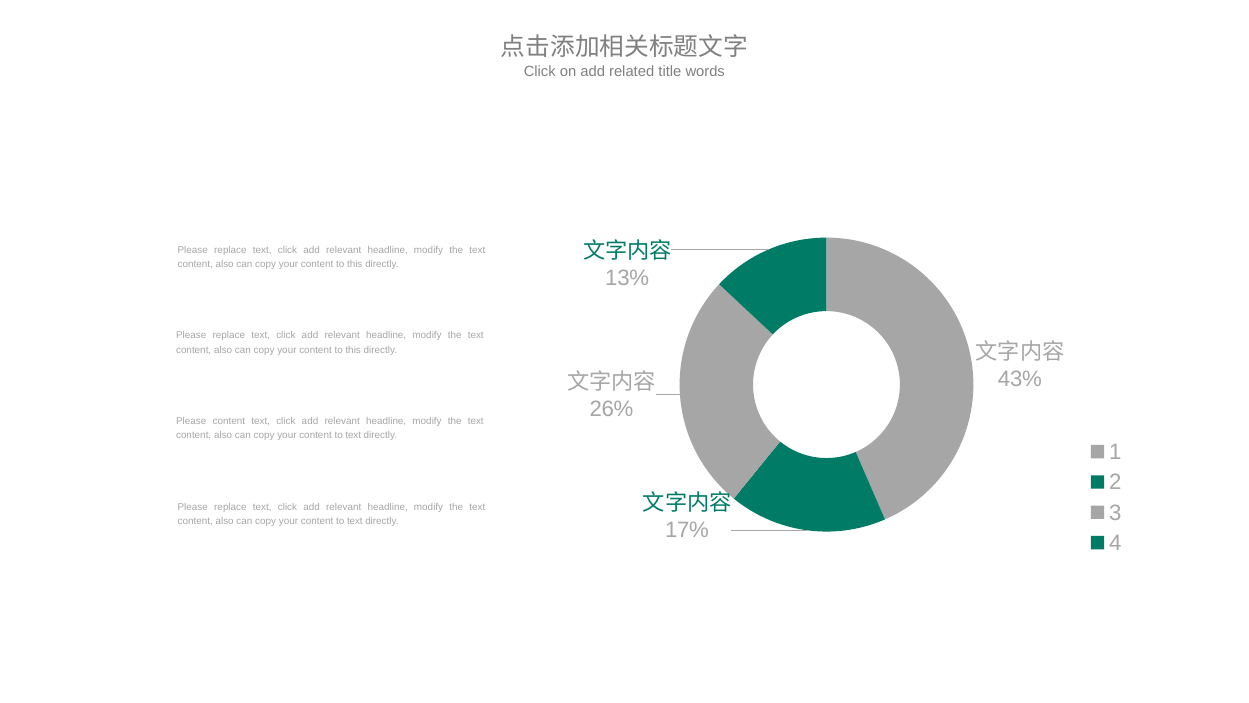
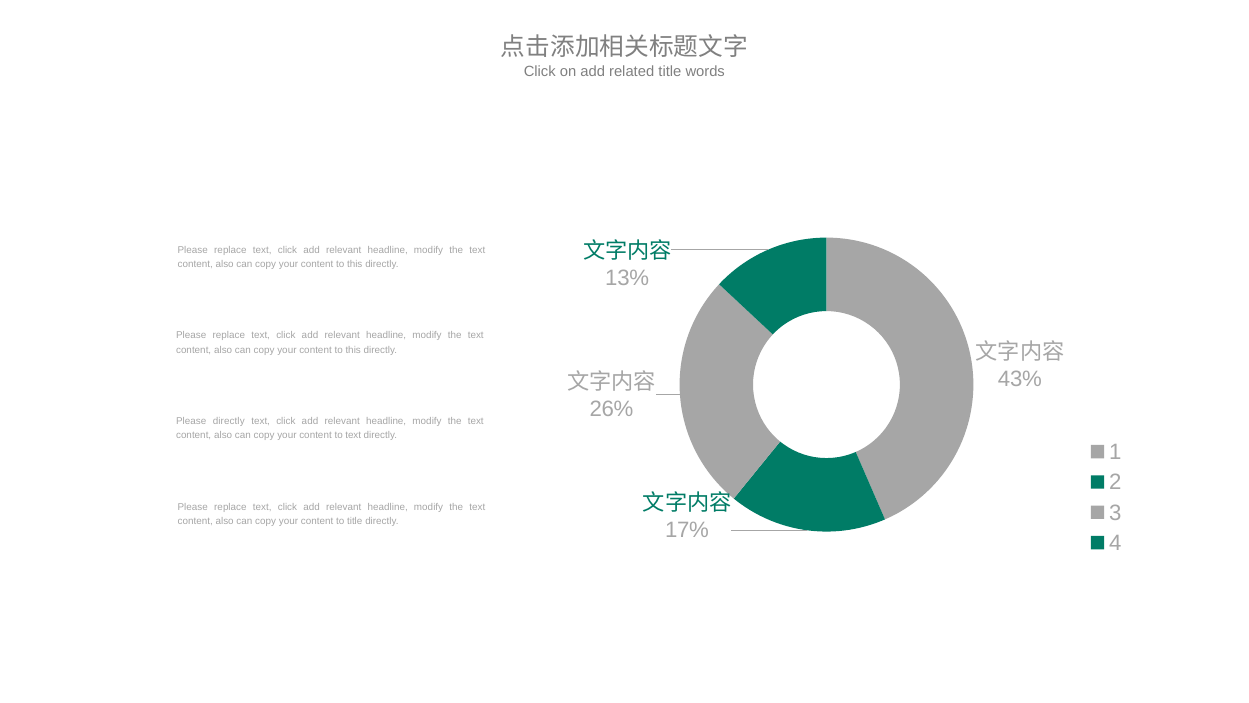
Please content: content -> directly
text at (355, 521): text -> title
